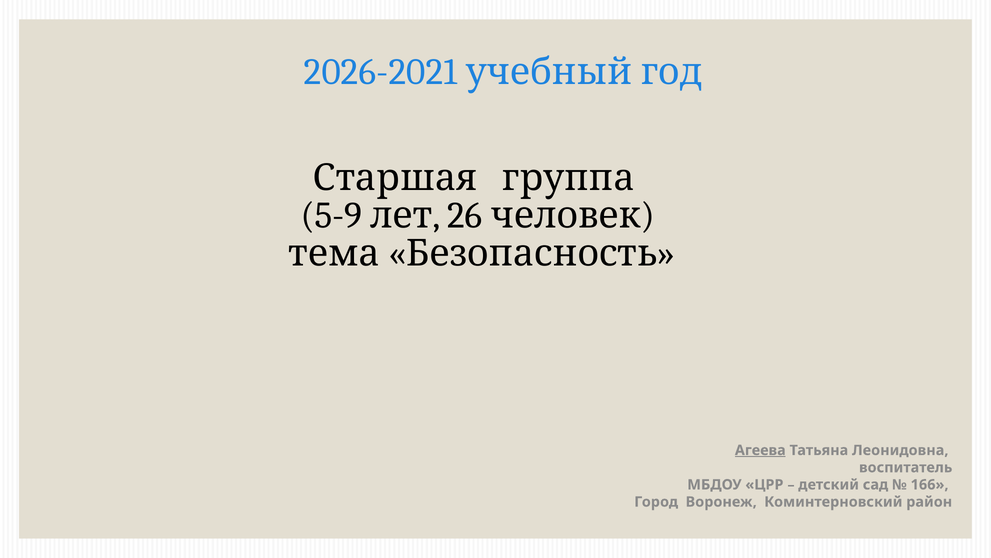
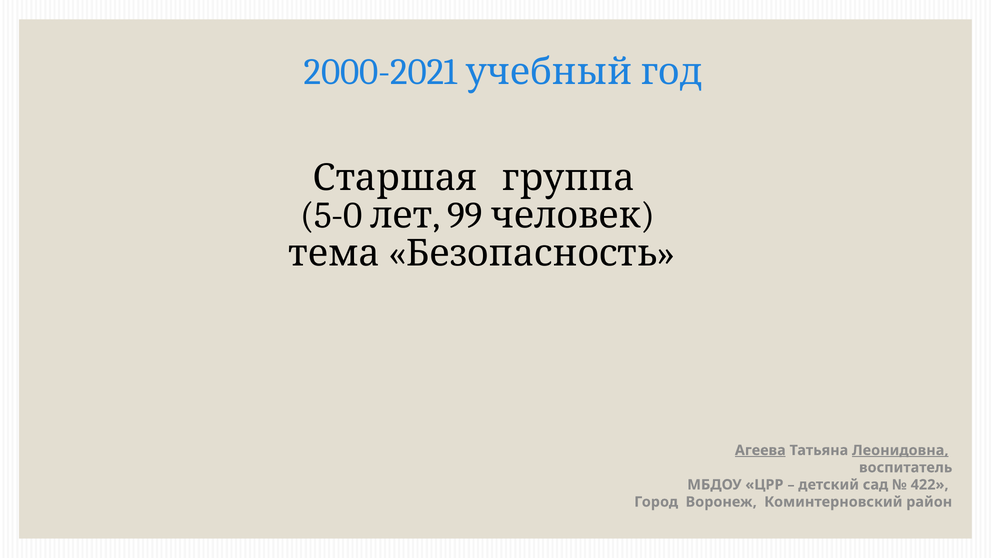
2026-2021: 2026-2021 -> 2000-2021
5-9: 5-9 -> 5-0
26: 26 -> 99
Леонидовна underline: none -> present
166: 166 -> 422
